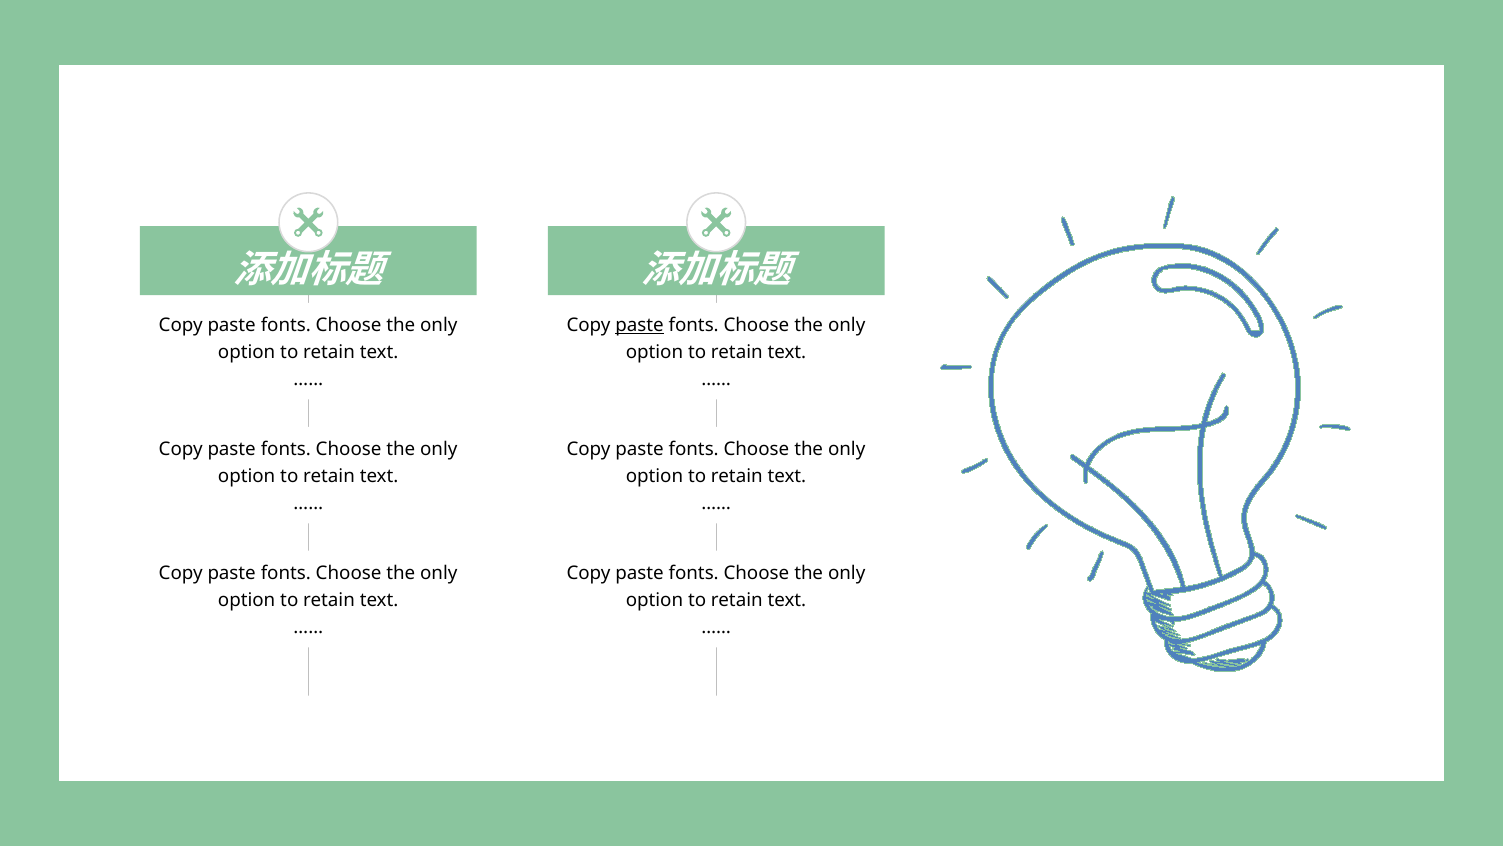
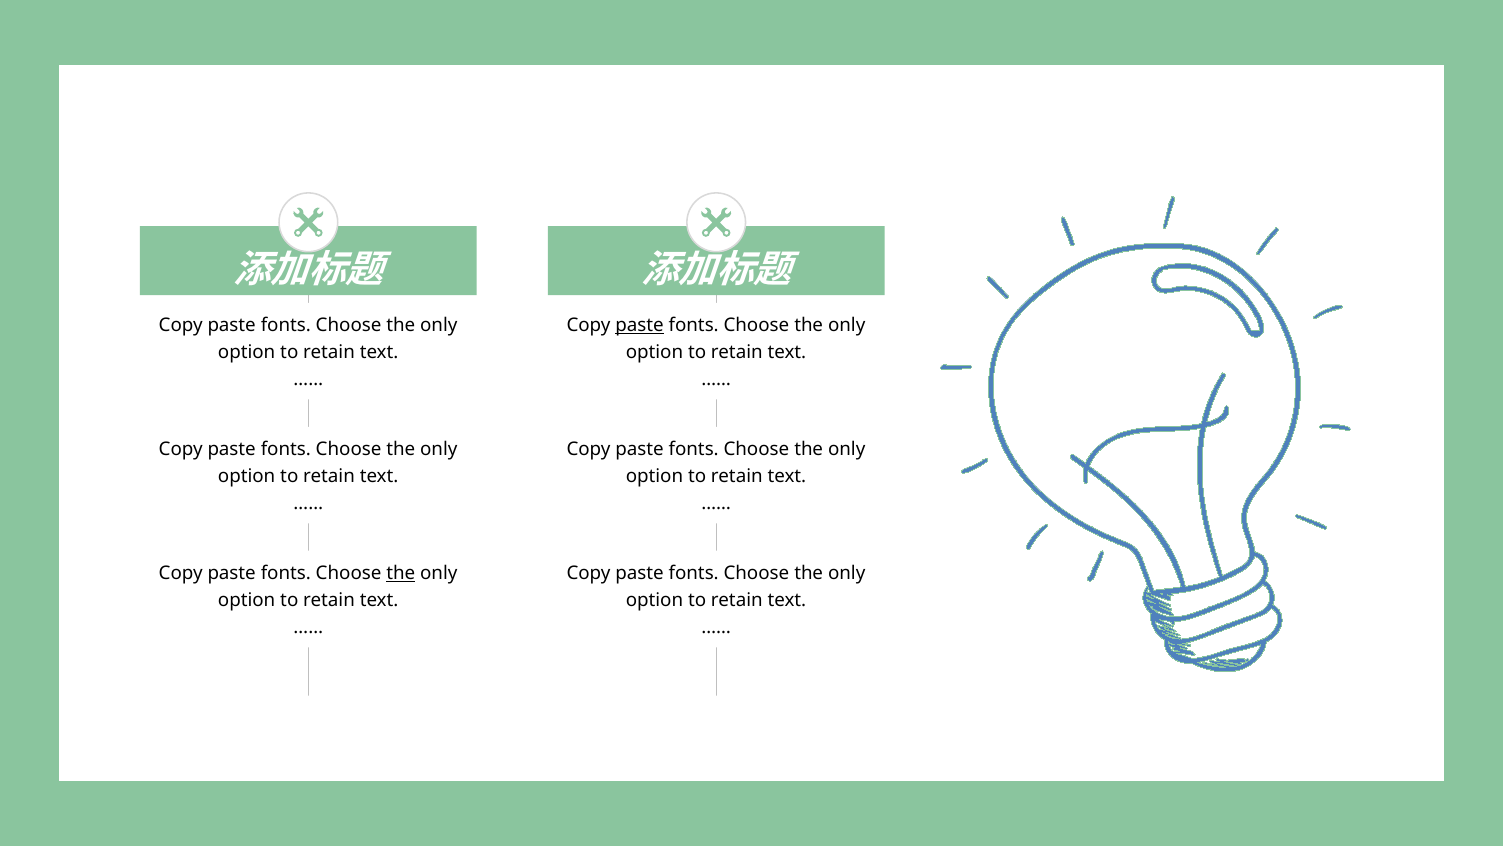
the at (401, 573) underline: none -> present
